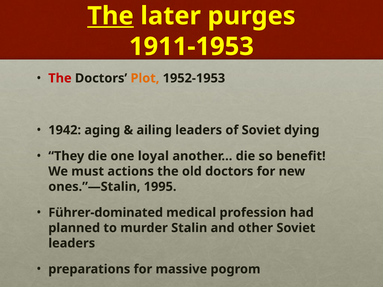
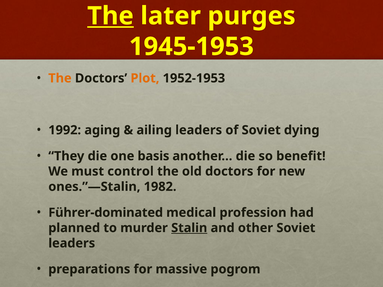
1911-1953: 1911-1953 -> 1945-1953
The at (60, 78) colour: red -> orange
1942: 1942 -> 1992
loyal: loyal -> basis
actions: actions -> control
1995: 1995 -> 1982
Stalin underline: none -> present
